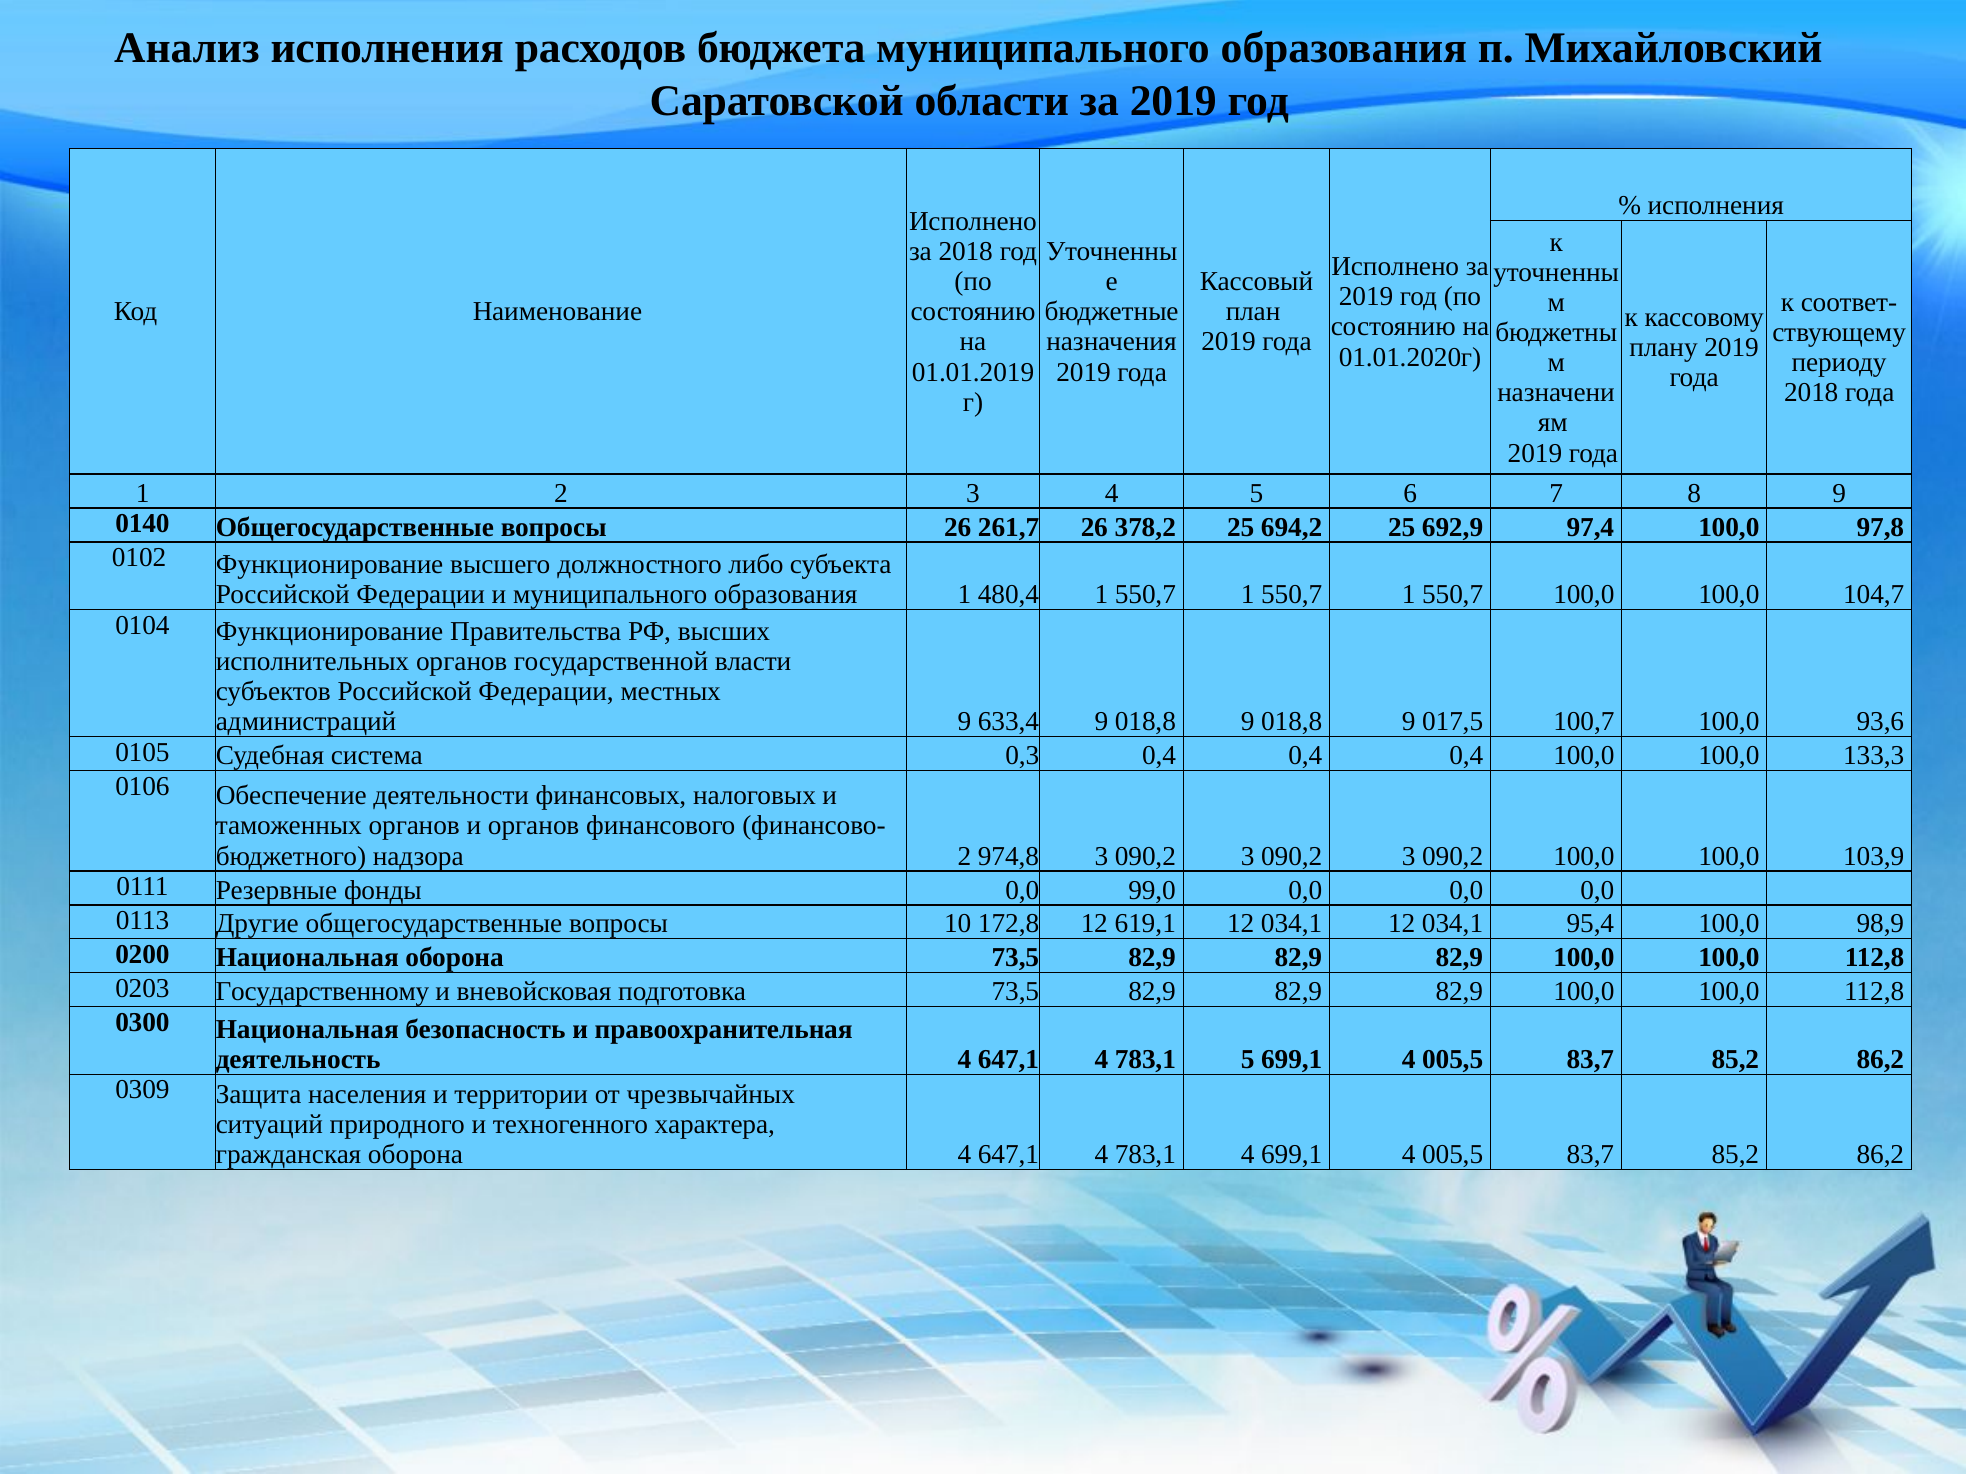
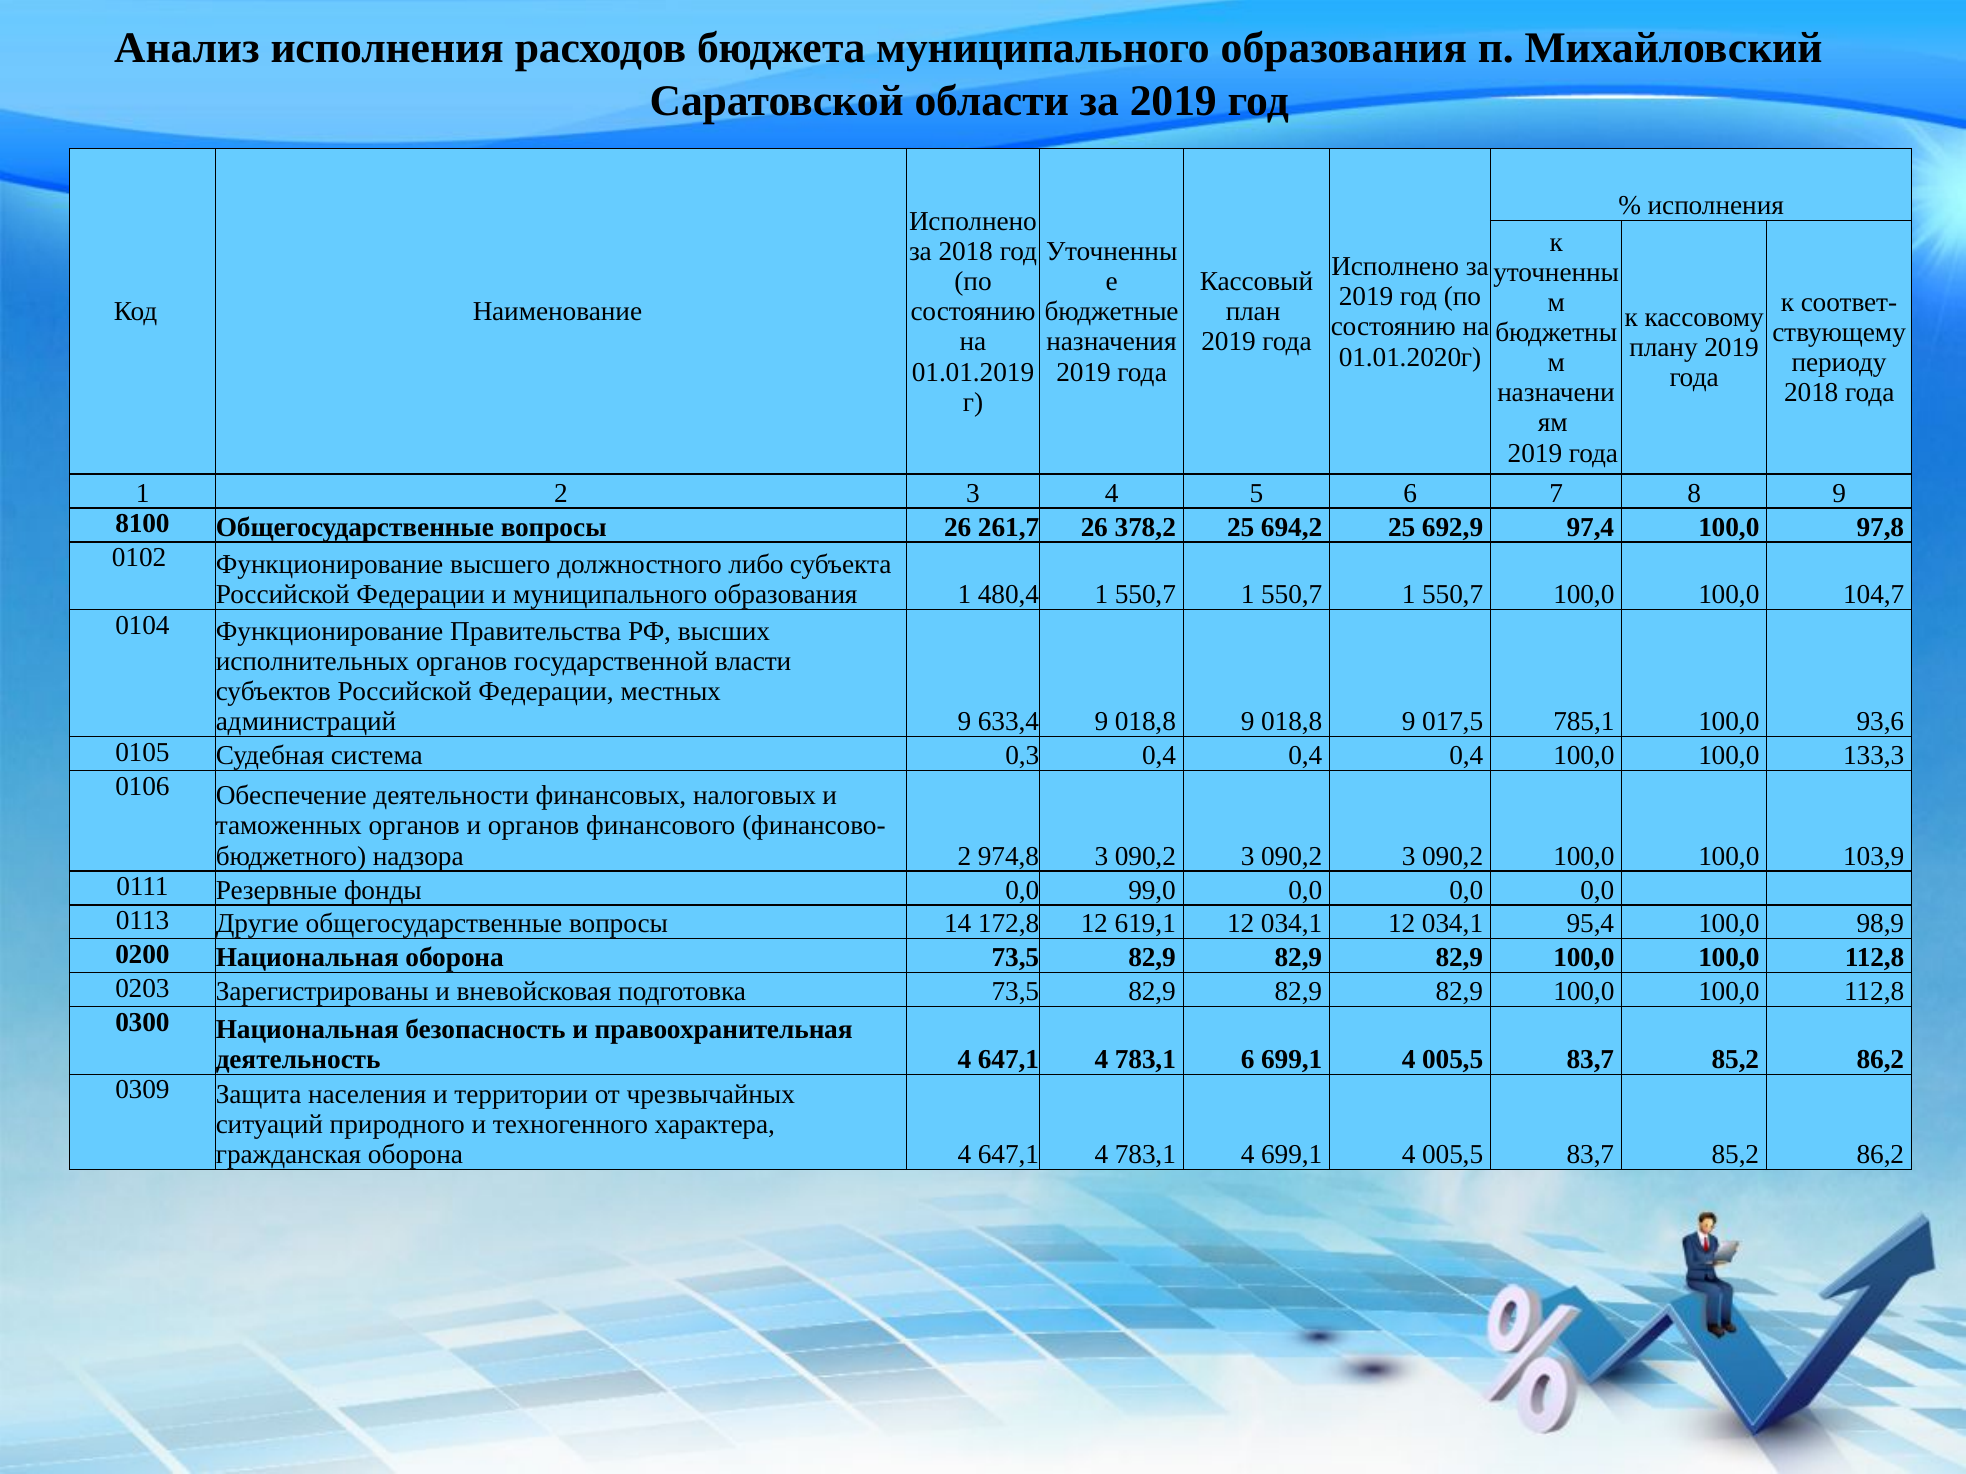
0140: 0140 -> 8100
100,7: 100,7 -> 785,1
10: 10 -> 14
Государственному: Государственному -> Зарегистрированы
783,1 5: 5 -> 6
